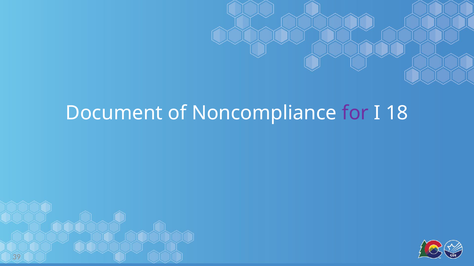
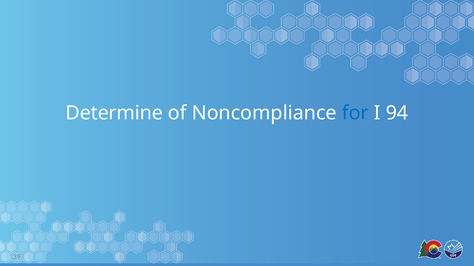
Document: Document -> Determine
for colour: purple -> blue
18: 18 -> 94
